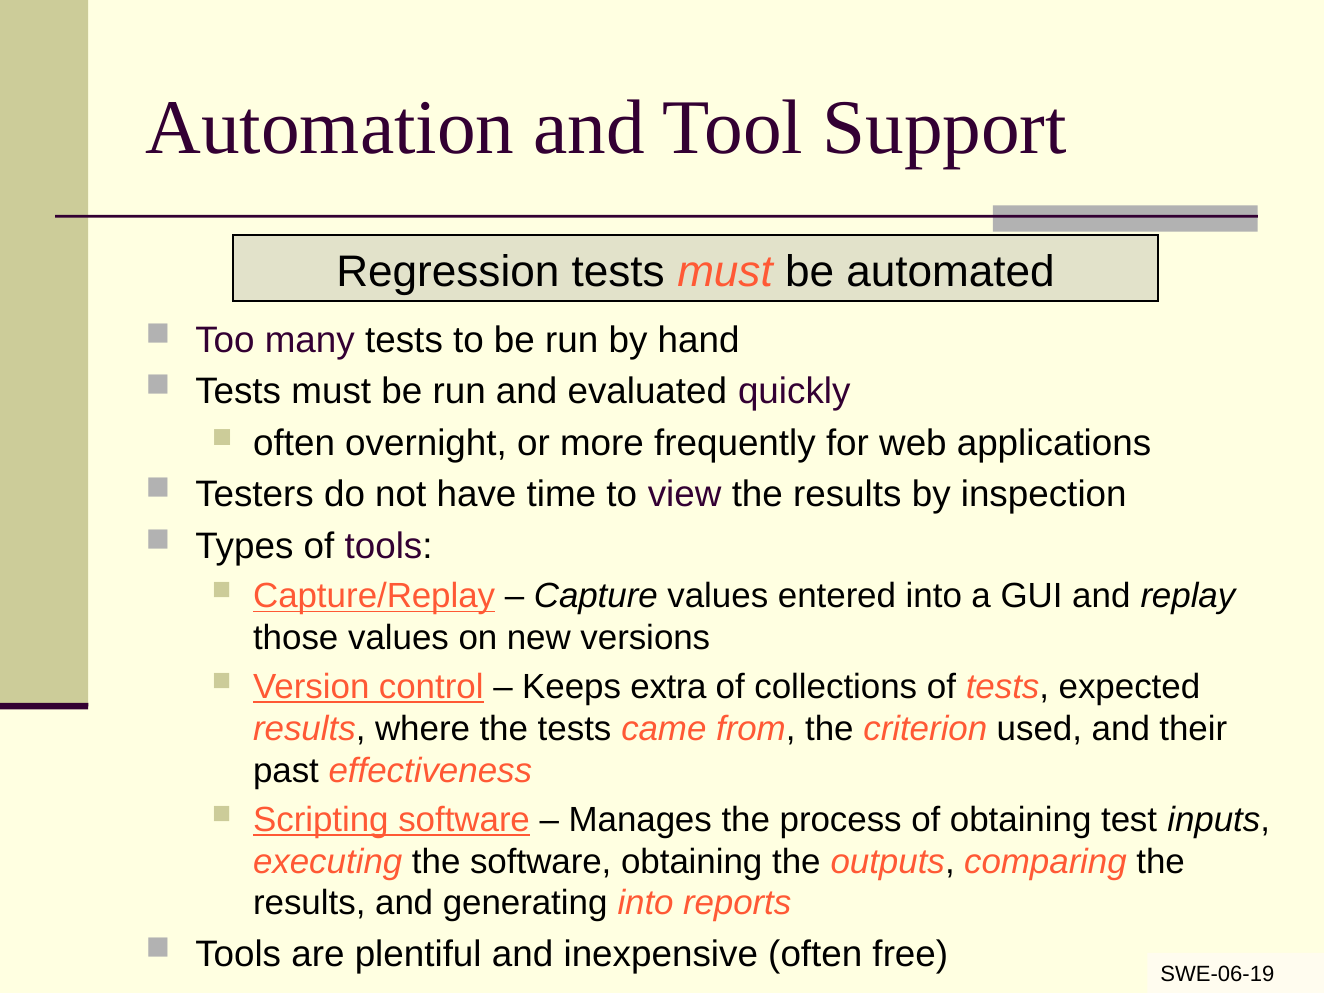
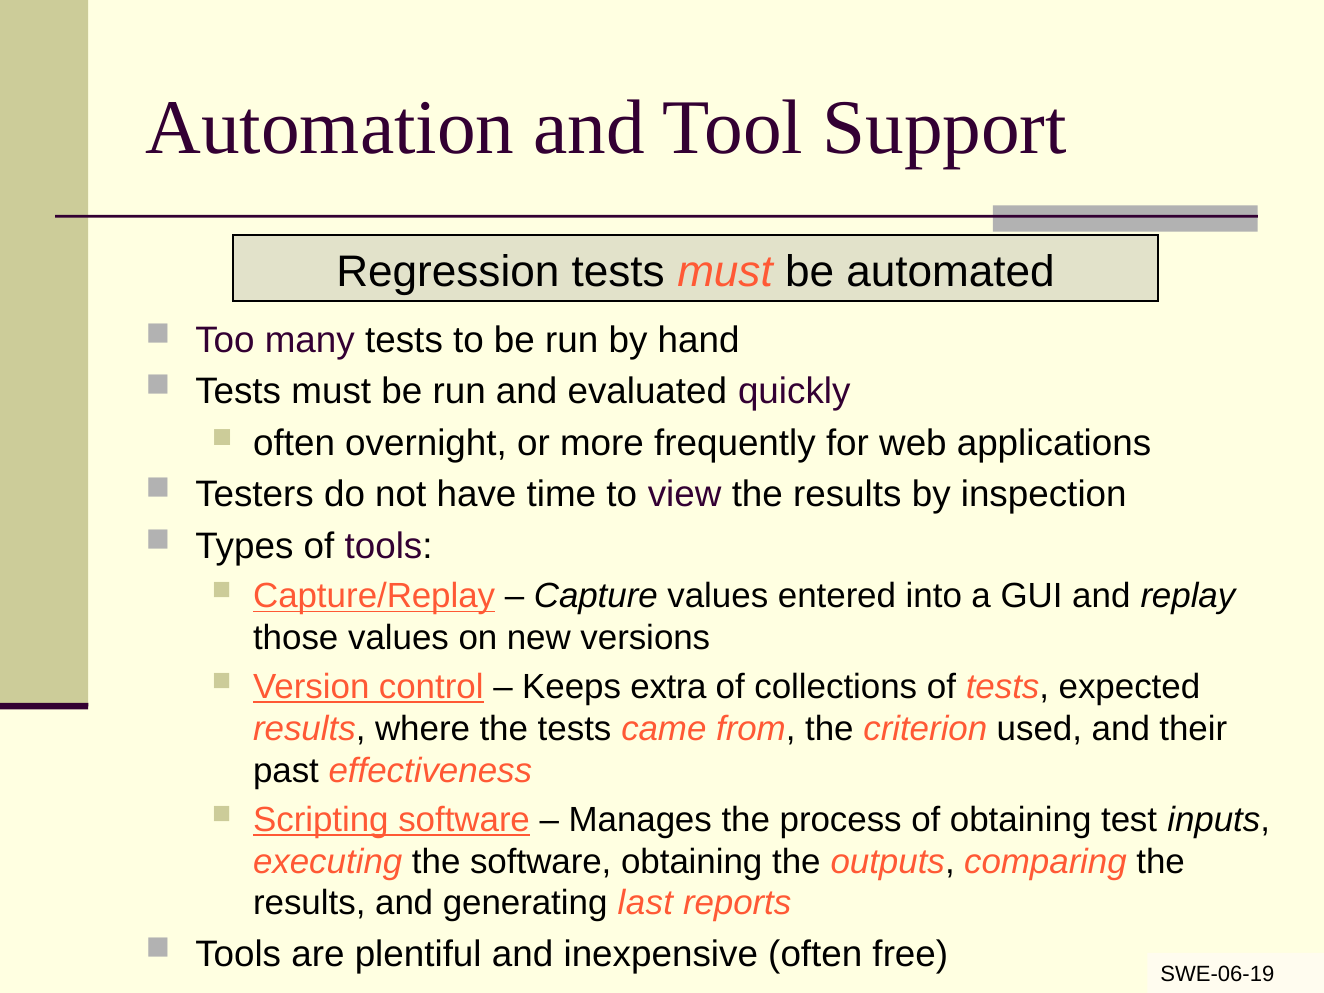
generating into: into -> last
